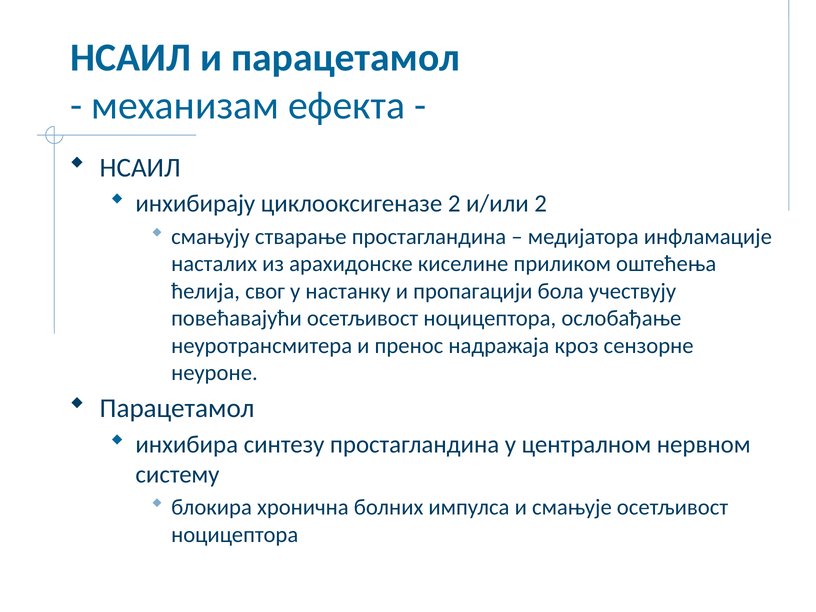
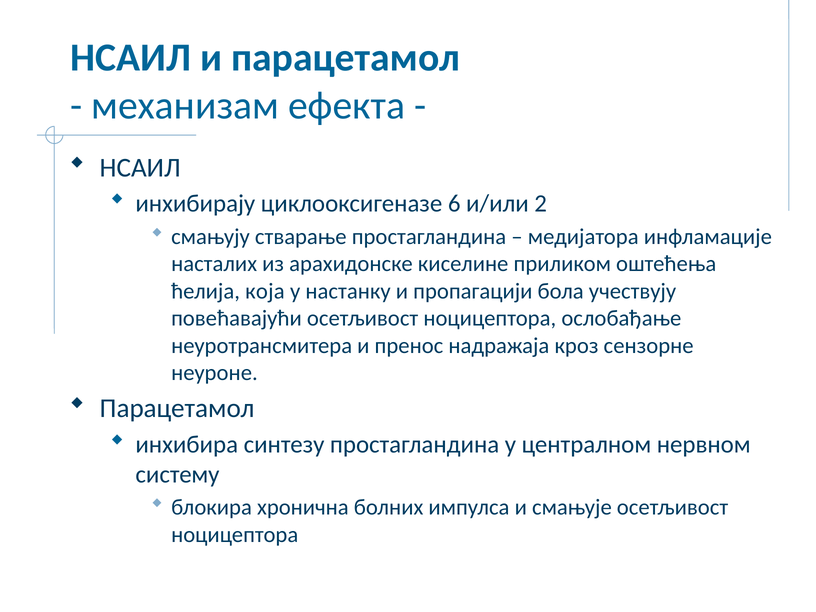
циклооксигеназе 2: 2 -> 6
свог: свог -> која
